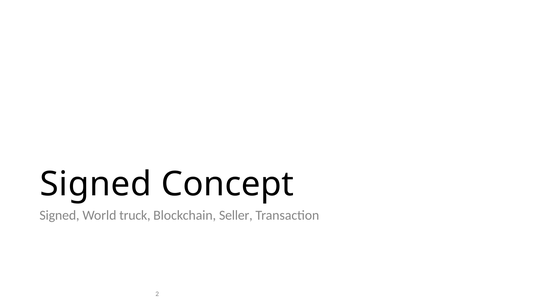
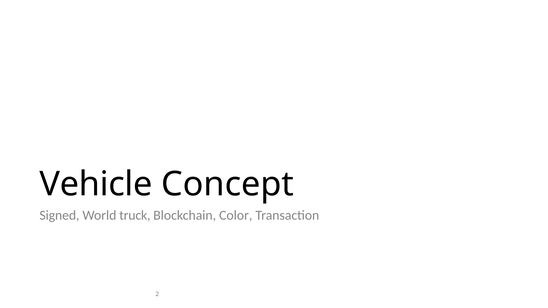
Signed at (96, 184): Signed -> Vehicle
Seller: Seller -> Color
